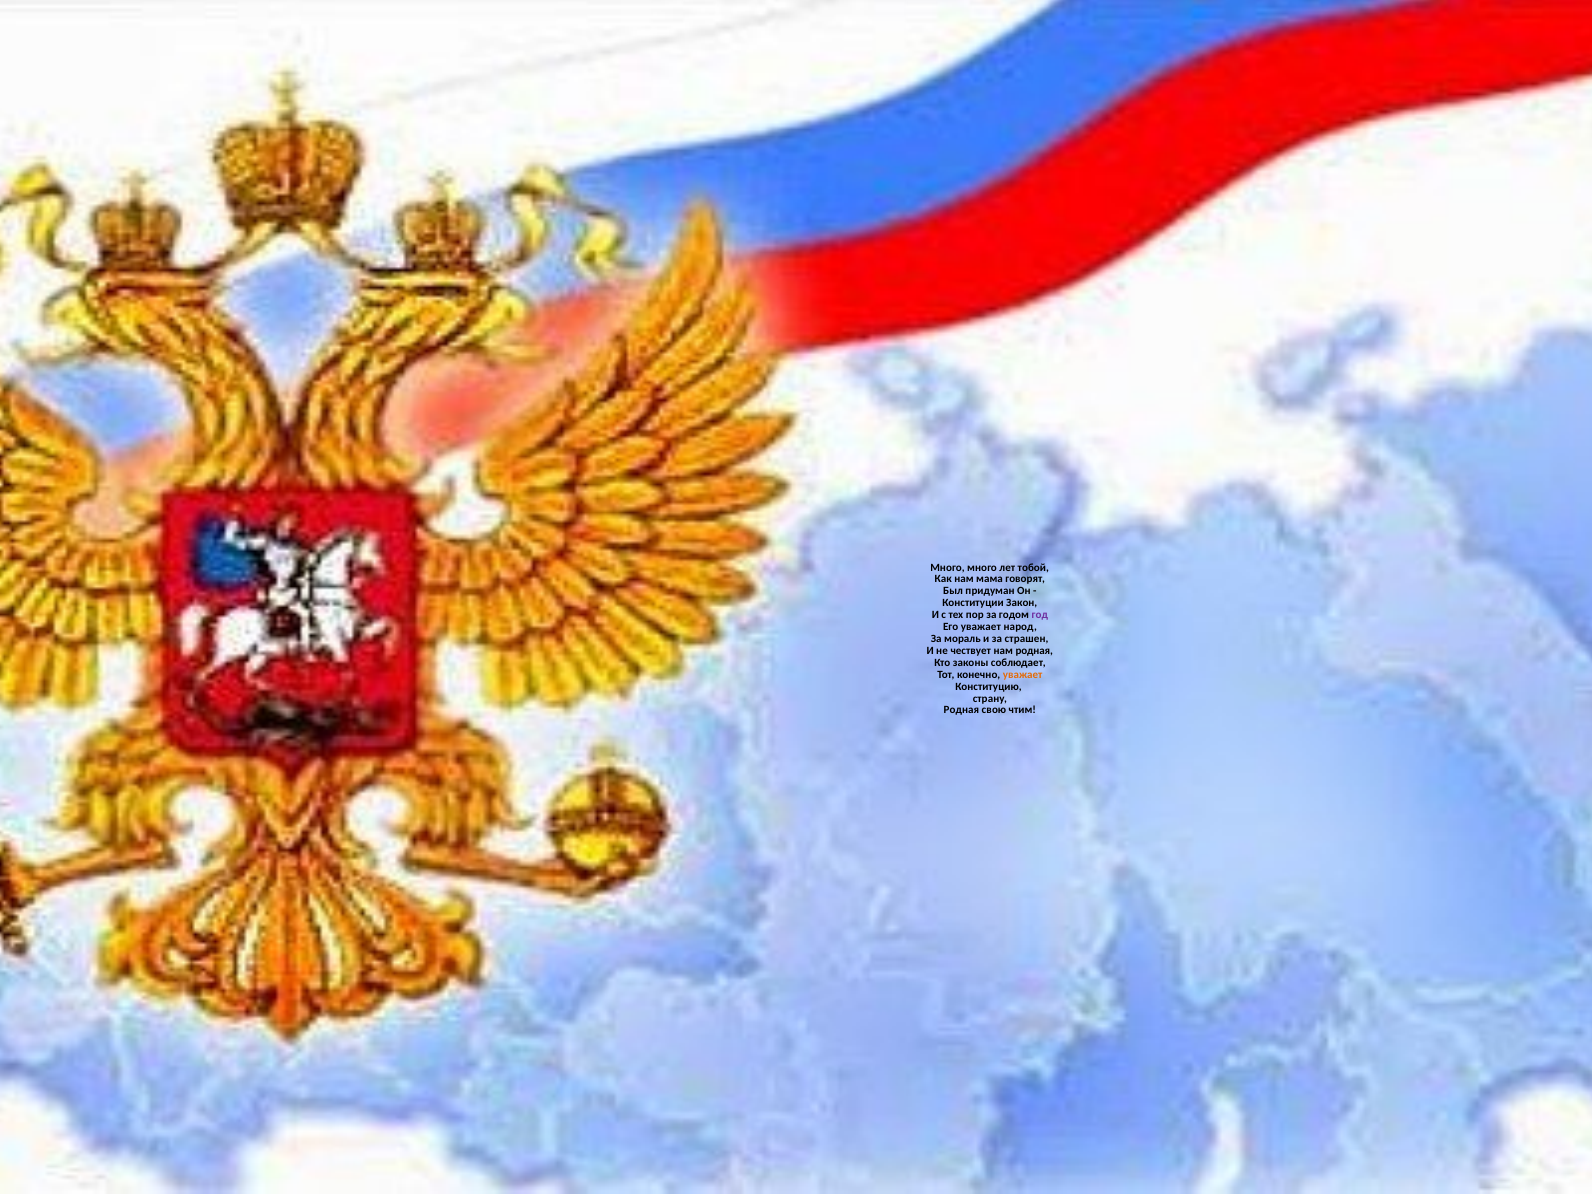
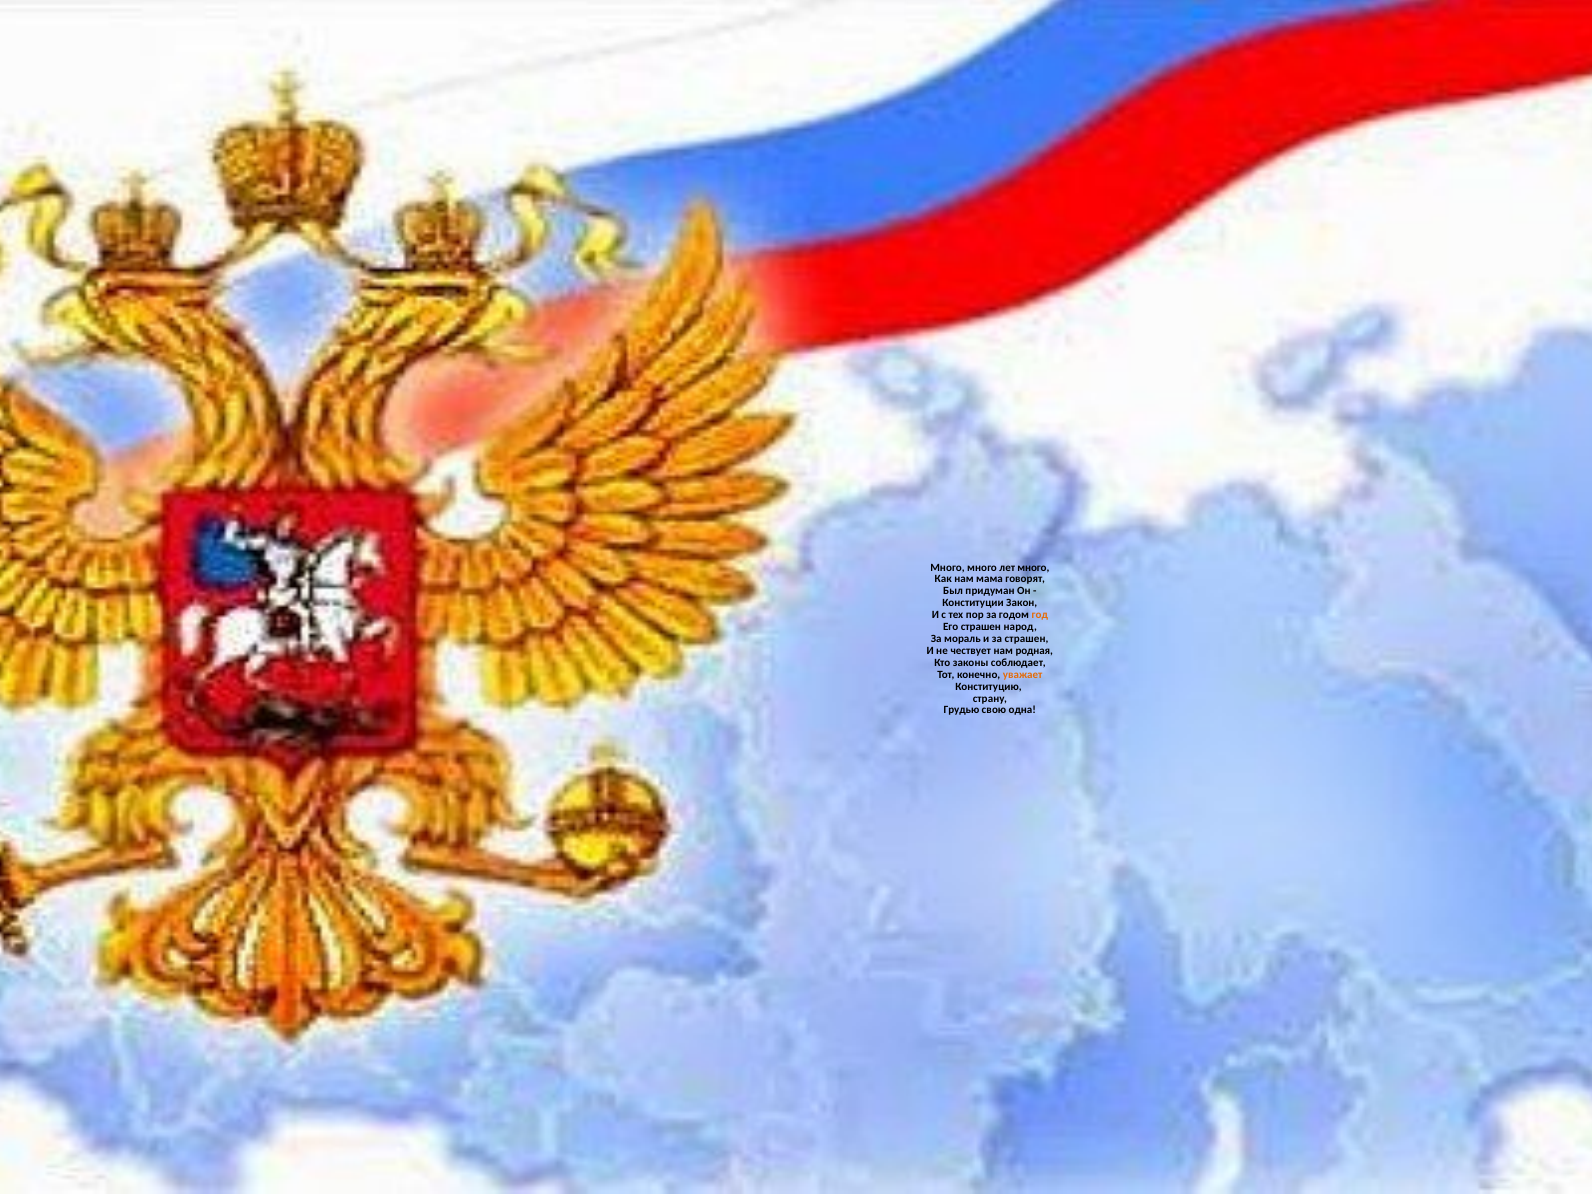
лет тобой: тобой -> много
год colour: purple -> orange
Его уважает: уважает -> страшен
Родная at (961, 710): Родная -> Грудью
чтим: чтим -> одна
